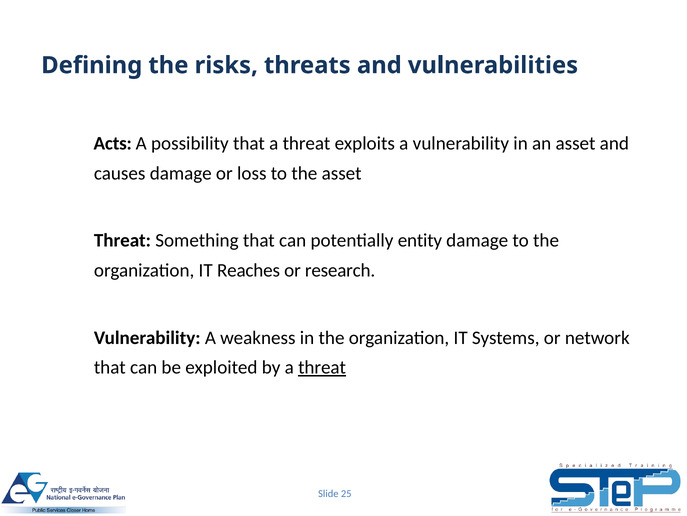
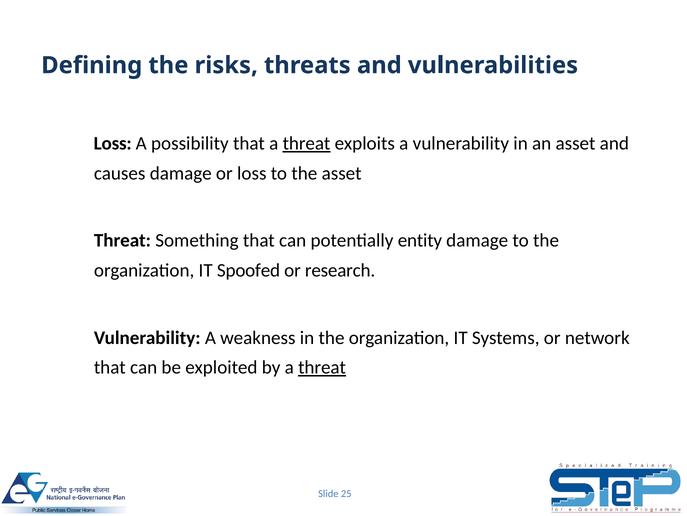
Acts at (113, 143): Acts -> Loss
threat at (306, 143) underline: none -> present
Reaches: Reaches -> Spoofed
